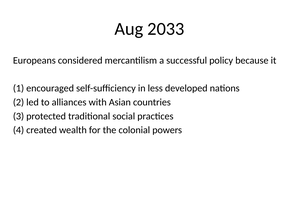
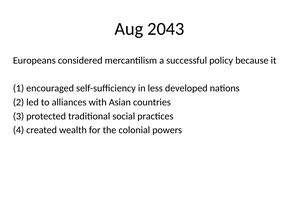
2033: 2033 -> 2043
